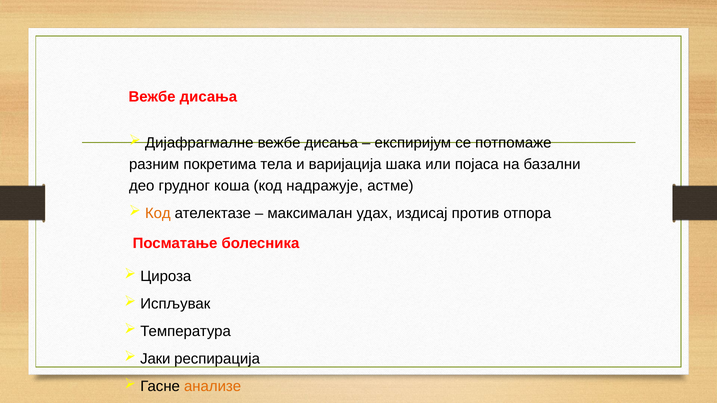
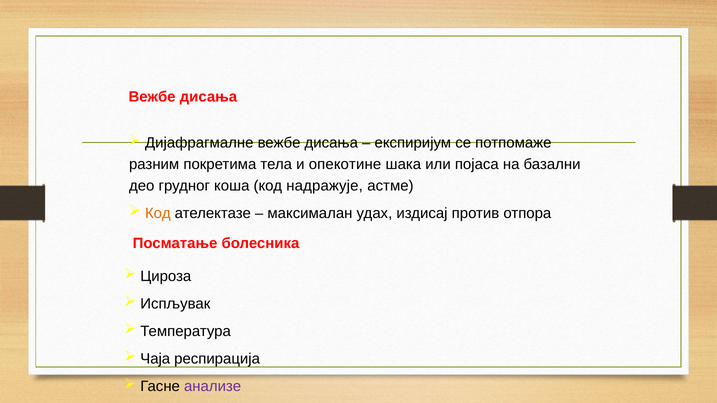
варијација: варијација -> опекотине
Јаки: Јаки -> Чаја
анализе colour: orange -> purple
